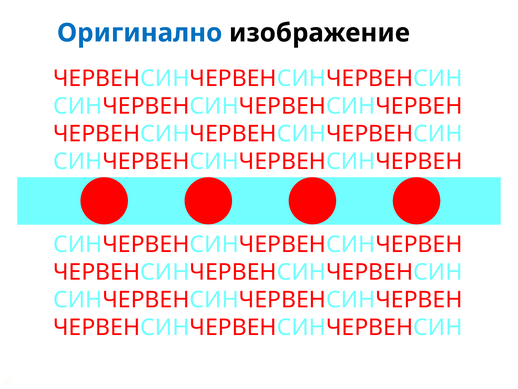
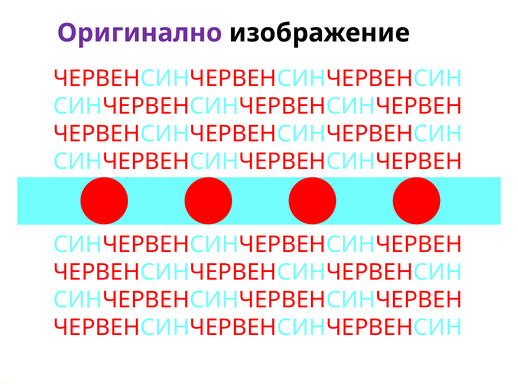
Оригинално colour: blue -> purple
